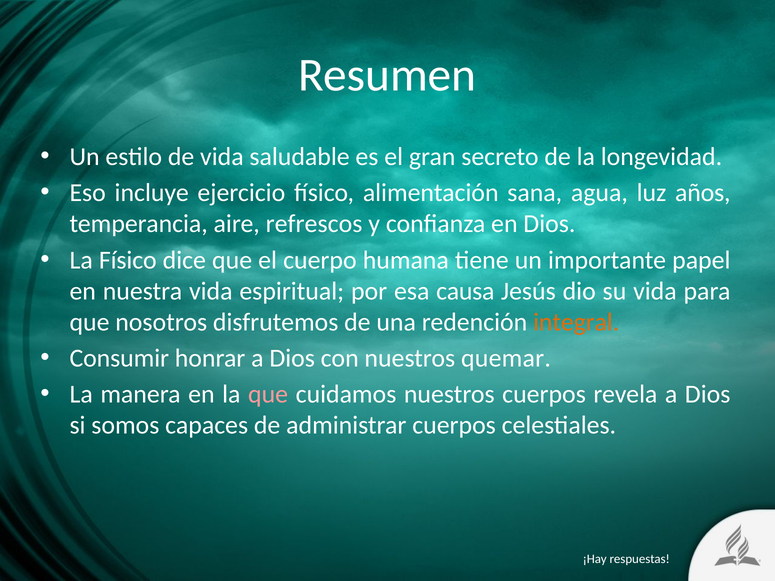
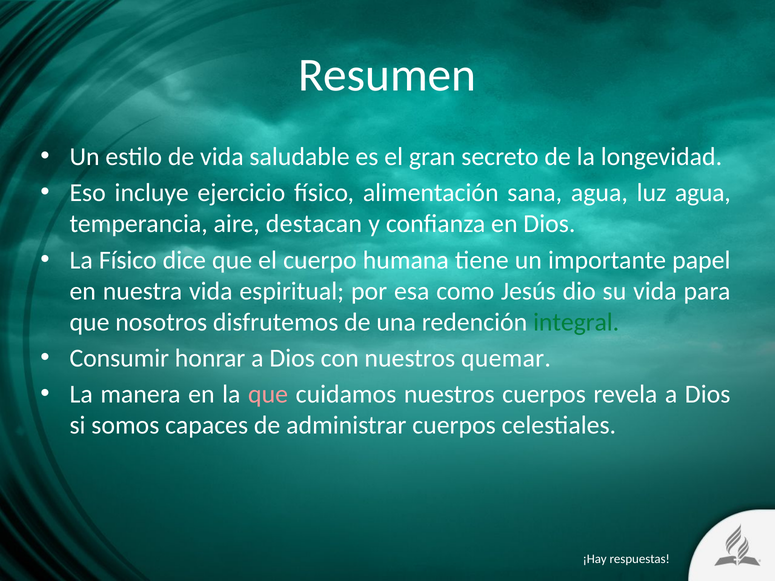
luz años: años -> agua
refrescos: refrescos -> destacan
causa: causa -> como
integral colour: orange -> green
